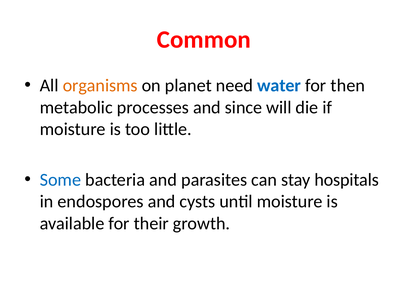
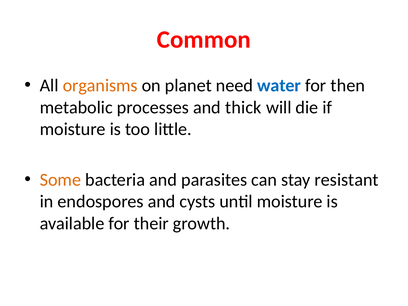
since: since -> thick
Some colour: blue -> orange
hospitals: hospitals -> resistant
